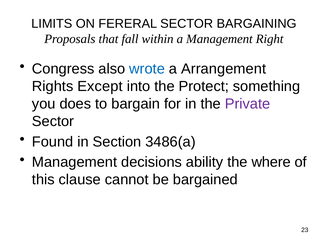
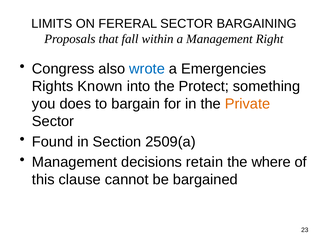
Arrangement: Arrangement -> Emergencies
Except: Except -> Known
Private colour: purple -> orange
3486(a: 3486(a -> 2509(a
ability: ability -> retain
